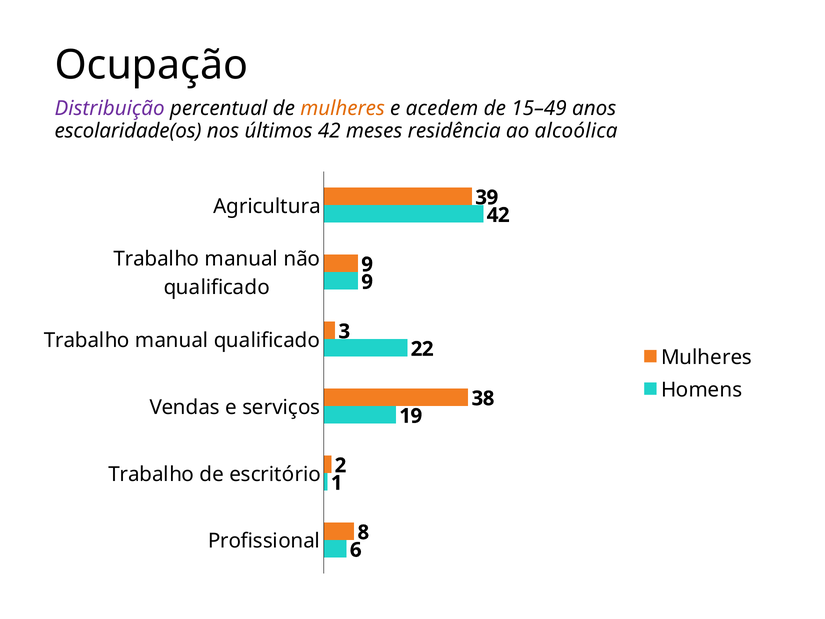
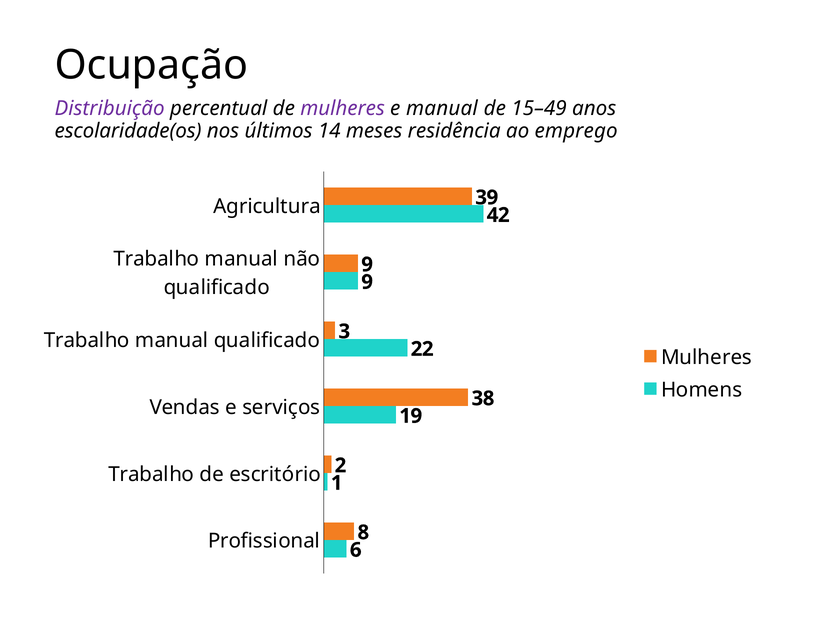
mulheres at (343, 108) colour: orange -> purple
e acedem: acedem -> manual
últimos 42: 42 -> 14
alcoólica: alcoólica -> emprego
